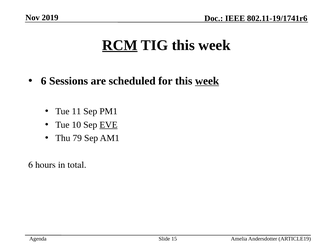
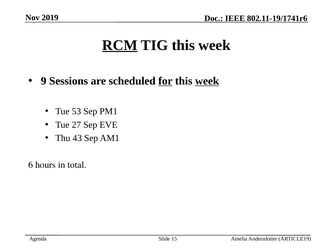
6 at (44, 81): 6 -> 9
for underline: none -> present
11: 11 -> 53
10: 10 -> 27
EVE underline: present -> none
79: 79 -> 43
